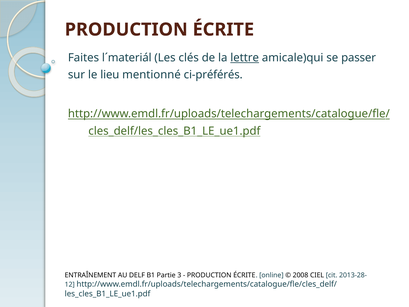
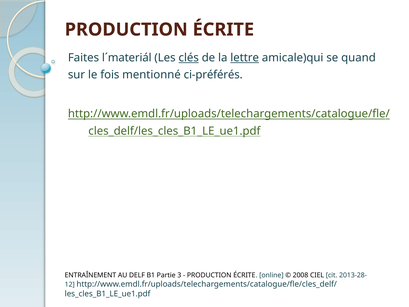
clés underline: none -> present
passer: passer -> quand
lieu: lieu -> fois
